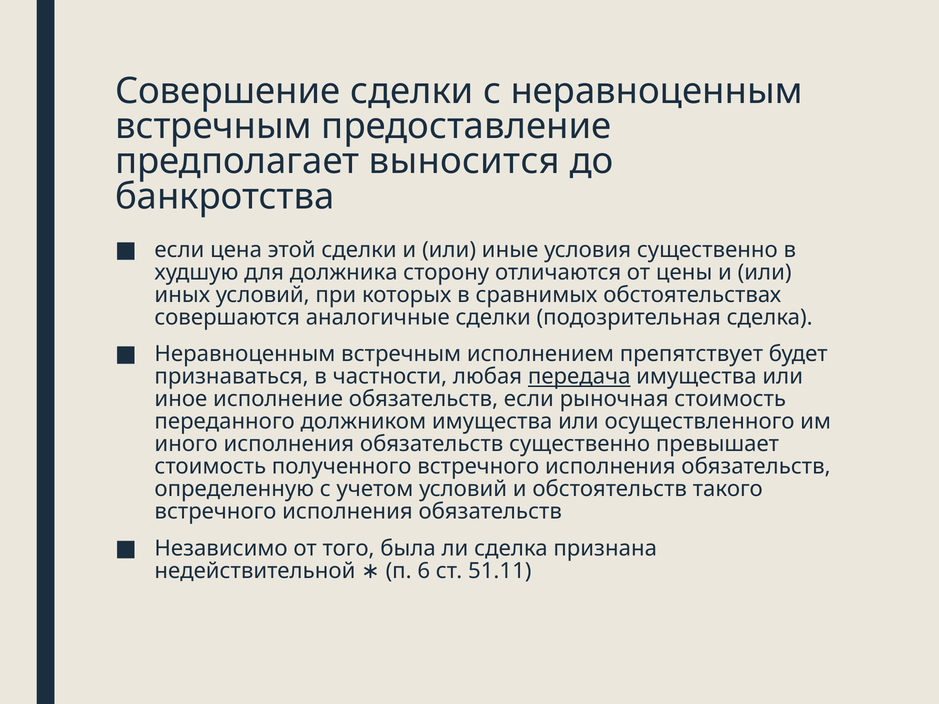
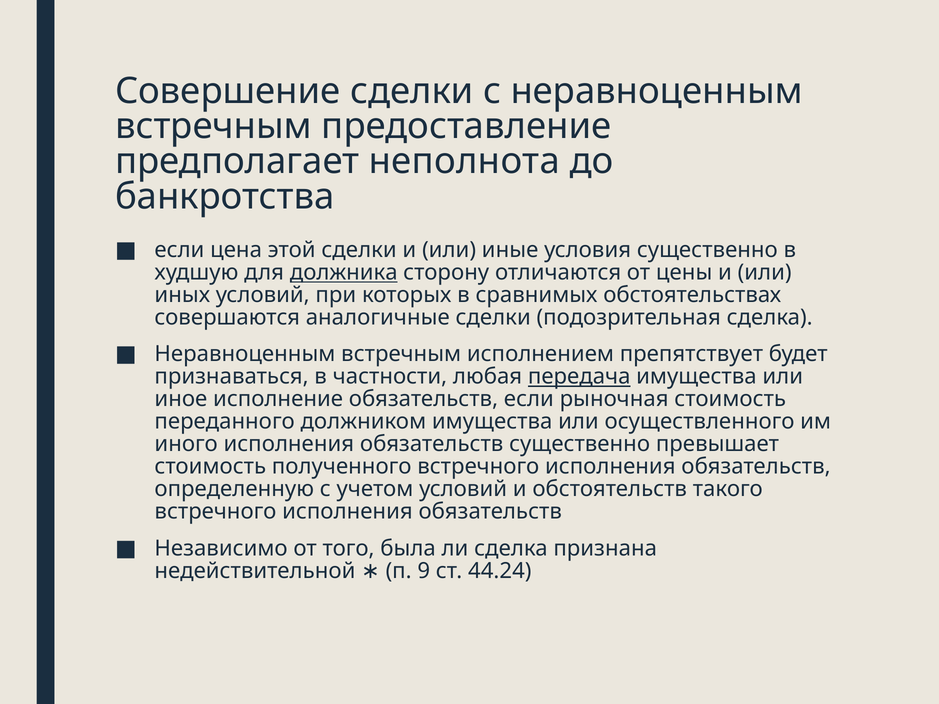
выносится: выносится -> неполнота
должника underline: none -> present
6: 6 -> 9
51.11: 51.11 -> 44.24
